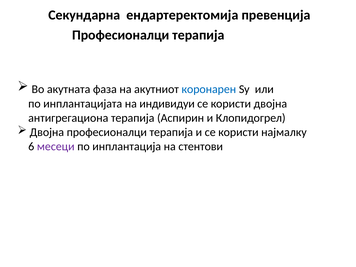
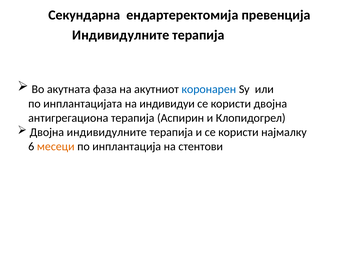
Професионалци at (121, 35): Професионалци -> Индивидулните
Двојна професионалци: професионалци -> индивидулните
месеци colour: purple -> orange
